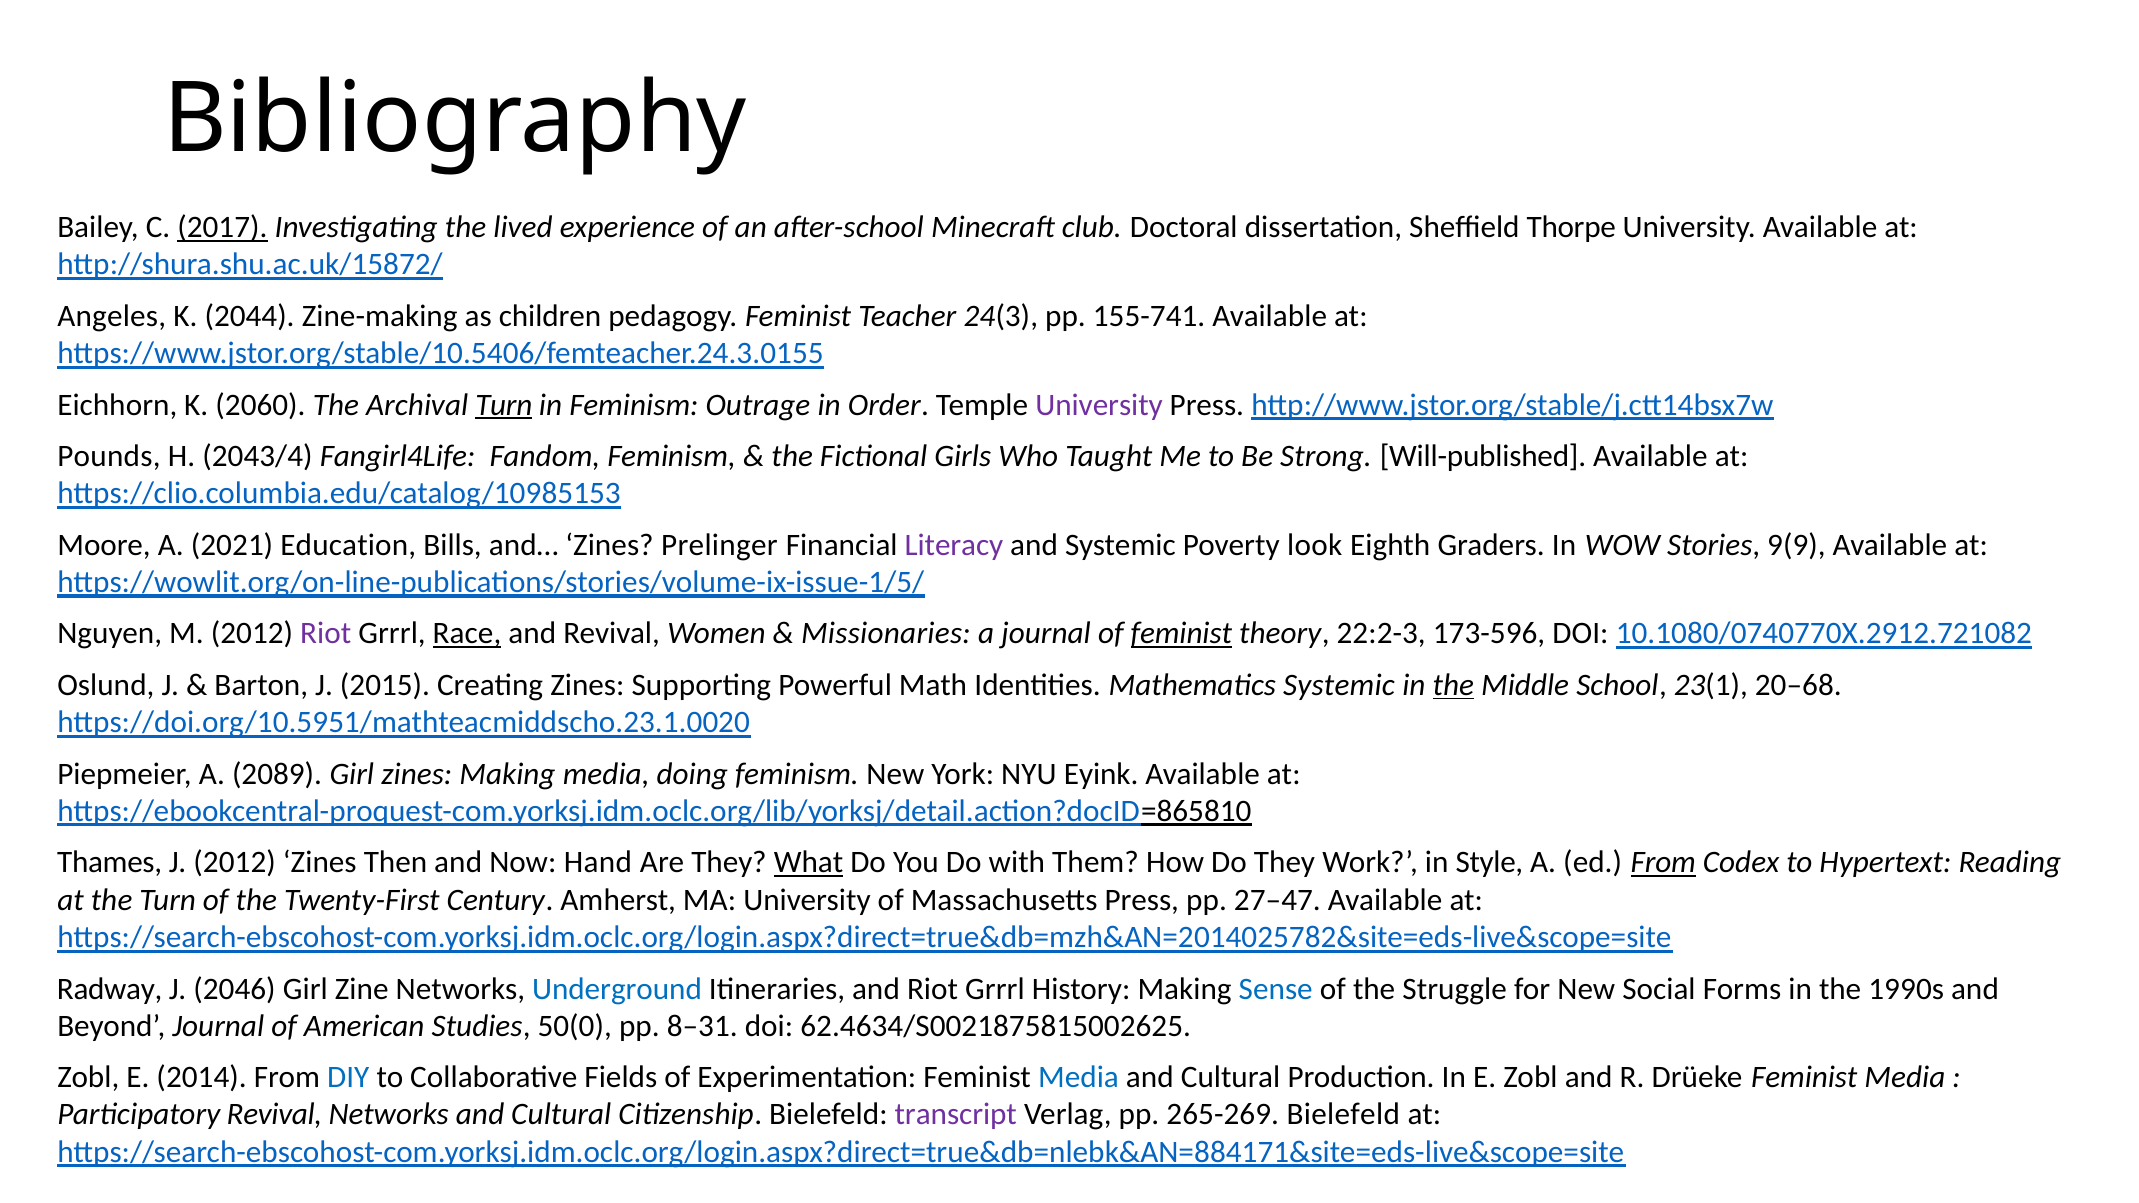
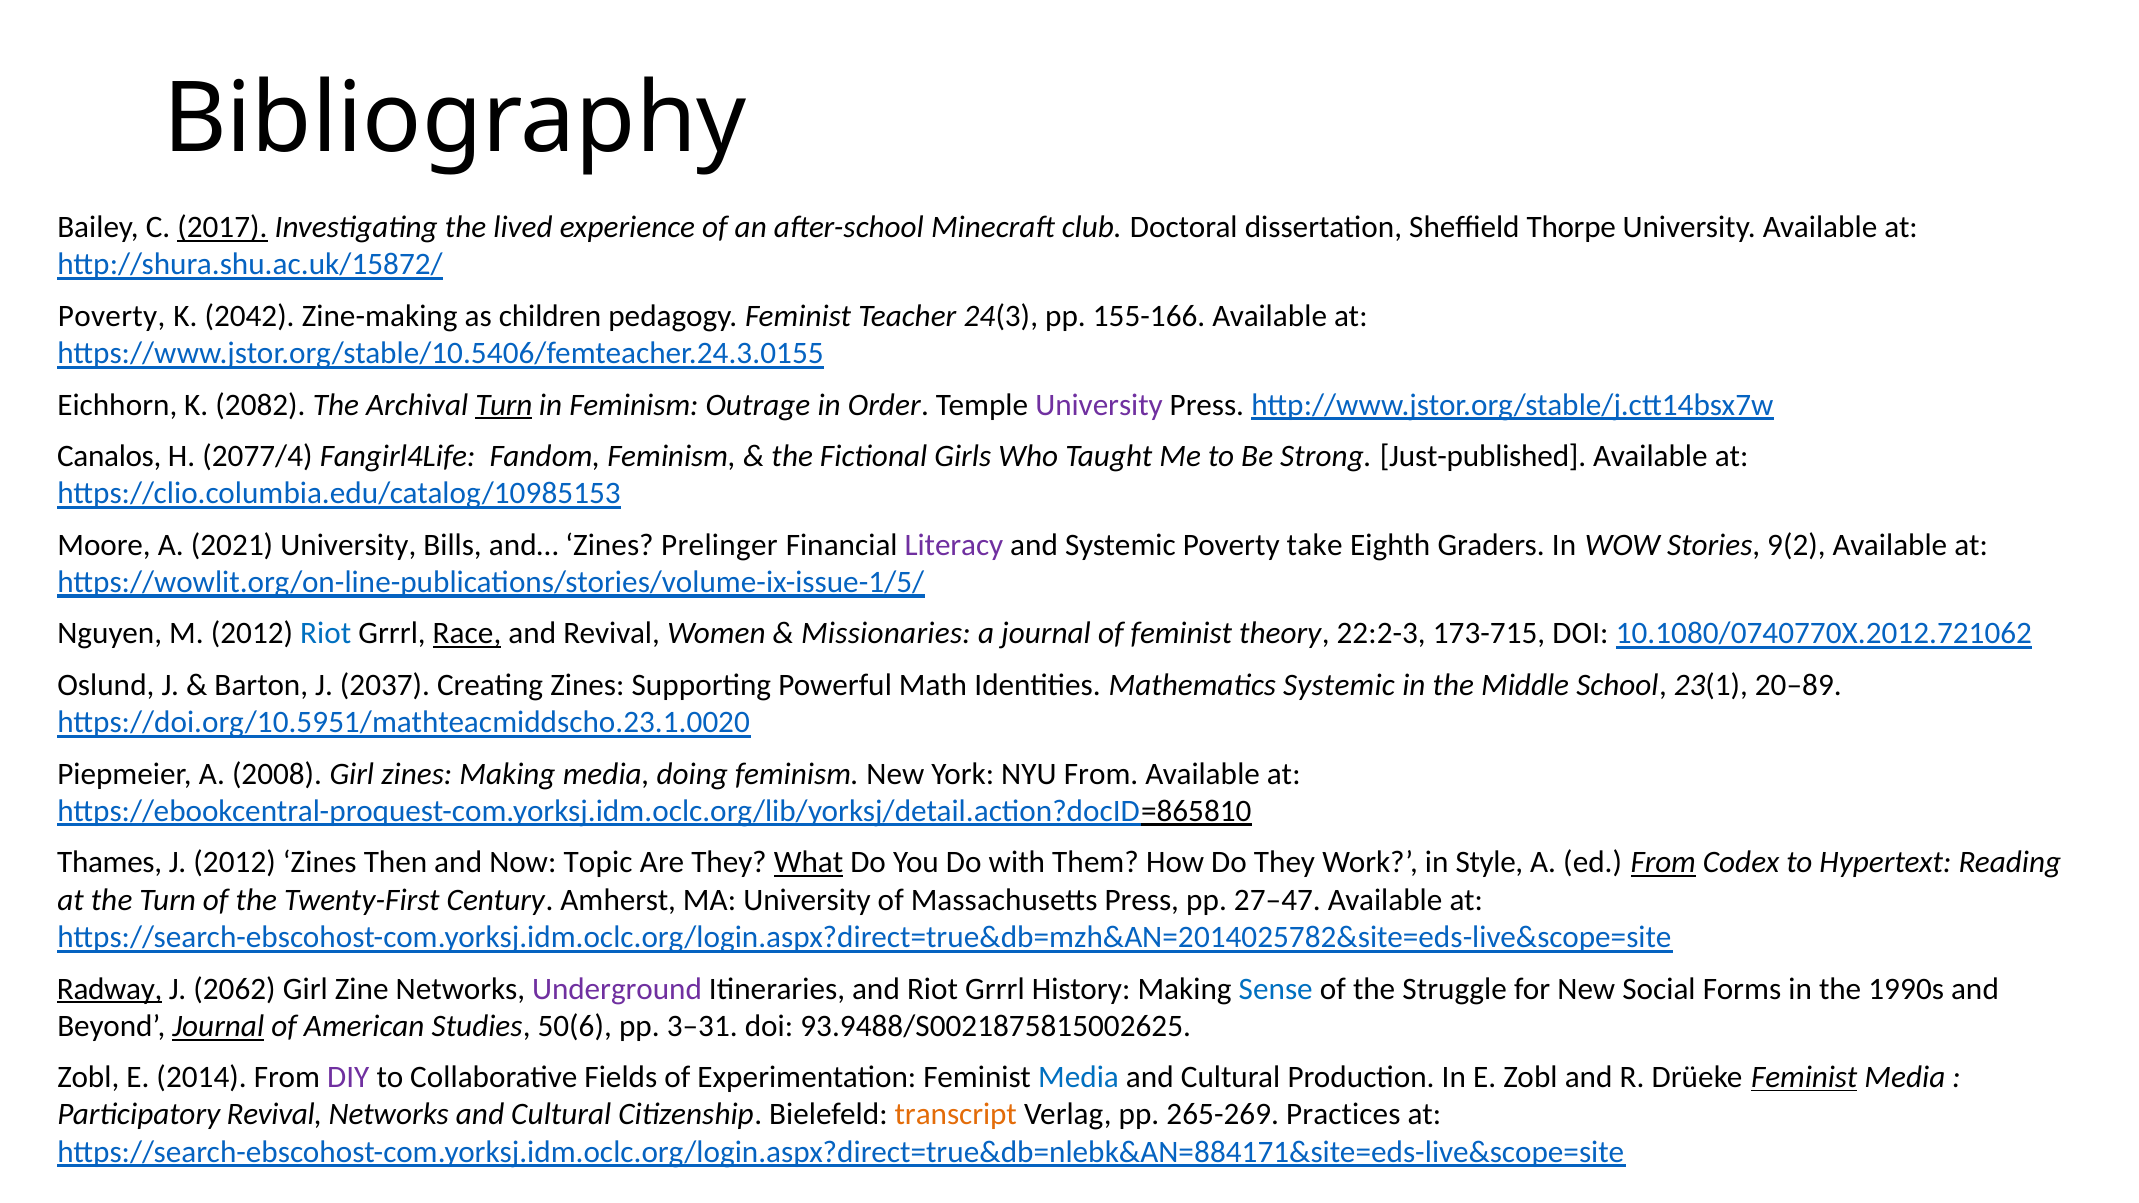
Angeles at (112, 316): Angeles -> Poverty
2044: 2044 -> 2042
155-741: 155-741 -> 155-166
2060: 2060 -> 2082
Pounds: Pounds -> Canalos
2043/4: 2043/4 -> 2077/4
Will-published: Will-published -> Just-published
2021 Education: Education -> University
look: look -> take
9(9: 9(9 -> 9(2
Riot at (326, 634) colour: purple -> blue
feminist at (1181, 634) underline: present -> none
173-596: 173-596 -> 173-715
10.1080/0740770X.2912.721082: 10.1080/0740770X.2912.721082 -> 10.1080/0740770X.2012.721062
2015: 2015 -> 2037
the at (1453, 685) underline: present -> none
20–68: 20–68 -> 20–89
2089: 2089 -> 2008
NYU Eyink: Eyink -> From
Hand: Hand -> Topic
Radway underline: none -> present
2046: 2046 -> 2062
Underground colour: blue -> purple
Journal at (218, 1026) underline: none -> present
50(0: 50(0 -> 50(6
8–31: 8–31 -> 3–31
62.4634/S0021875815002625: 62.4634/S0021875815002625 -> 93.9488/S0021875815002625
DIY colour: blue -> purple
Feminist at (1804, 1077) underline: none -> present
transcript colour: purple -> orange
265-269 Bielefeld: Bielefeld -> Practices
